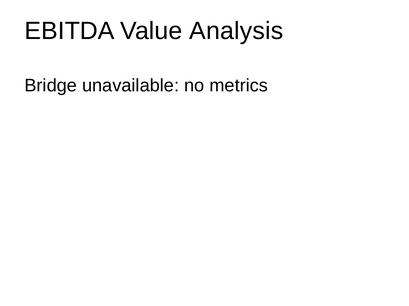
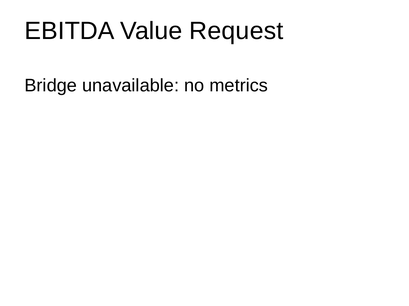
Analysis: Analysis -> Request
